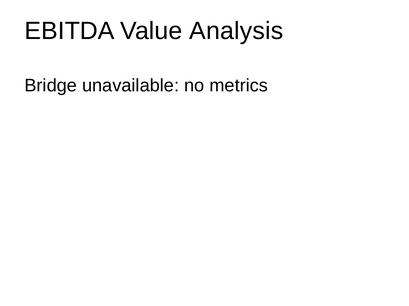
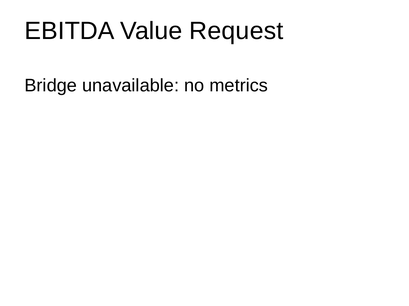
Analysis: Analysis -> Request
